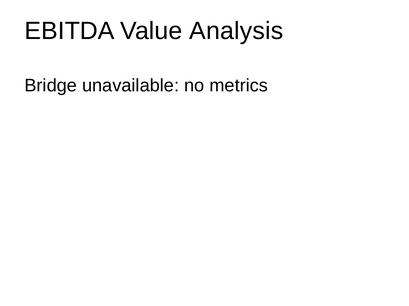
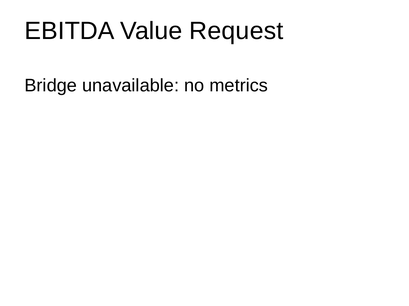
Analysis: Analysis -> Request
